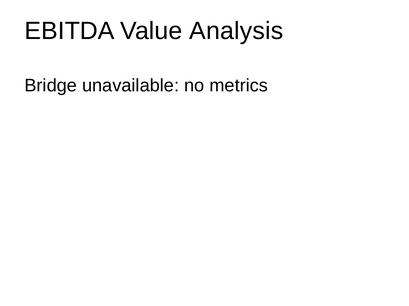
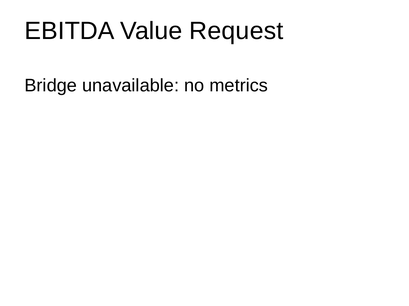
Analysis: Analysis -> Request
